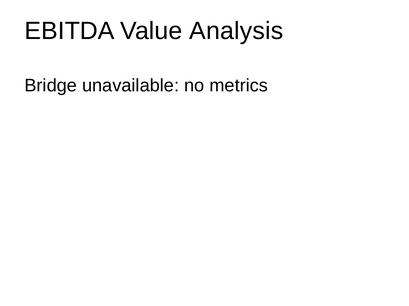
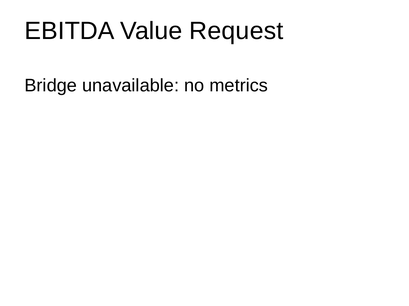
Analysis: Analysis -> Request
